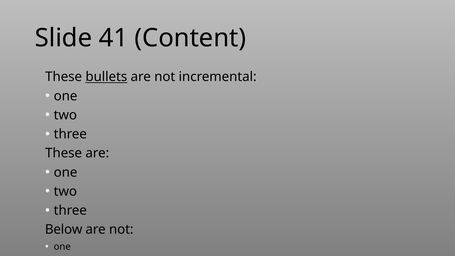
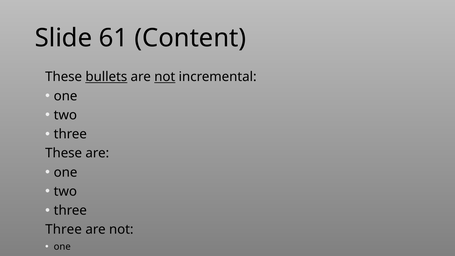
41: 41 -> 61
not at (165, 77) underline: none -> present
Below at (64, 230): Below -> Three
